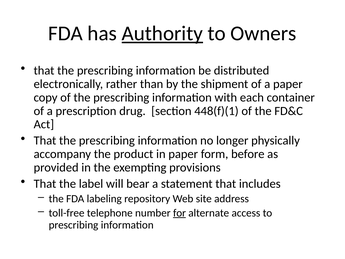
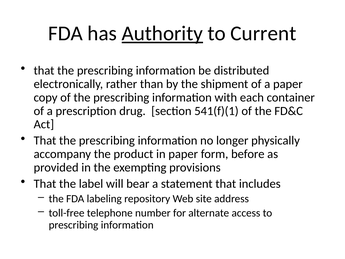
Owners: Owners -> Current
448(f)(1: 448(f)(1 -> 541(f)(1
for underline: present -> none
